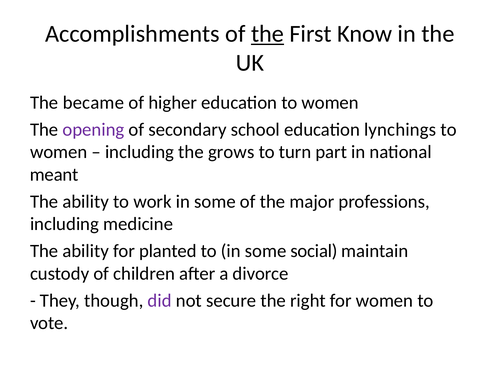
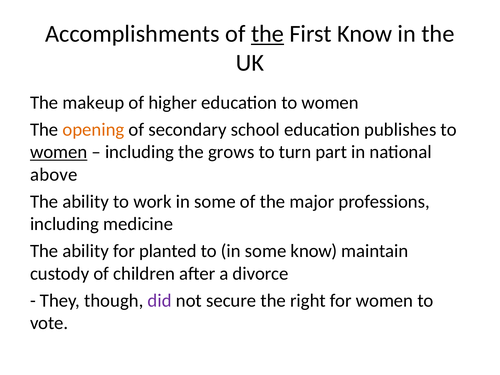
became: became -> makeup
opening colour: purple -> orange
lynchings: lynchings -> publishes
women at (59, 152) underline: none -> present
meant: meant -> above
some social: social -> know
